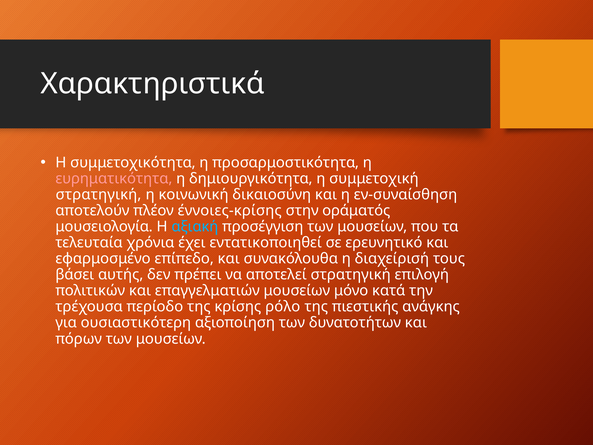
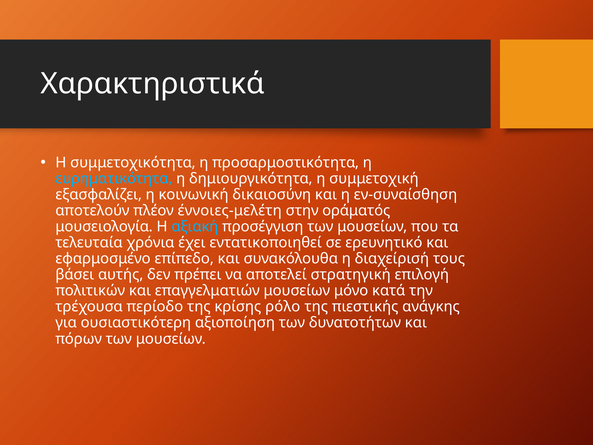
ευρηματικότητα colour: pink -> light blue
στρατηγική at (99, 194): στρατηγική -> εξασφαλίζει
έννοιες-κρίσης: έννοιες-κρίσης -> έννοιες-μελέτη
